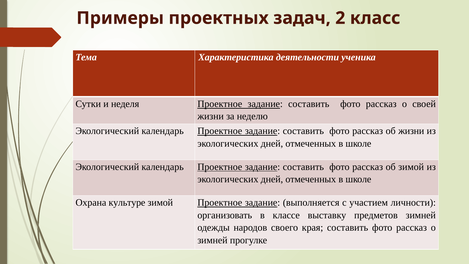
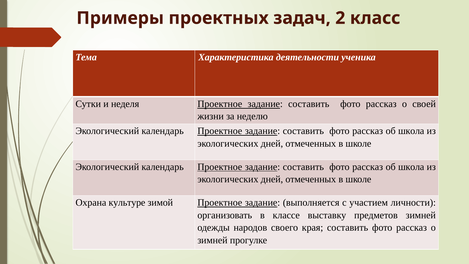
жизни at (411, 131): жизни -> школа
зимой at (411, 167): зимой -> школа
